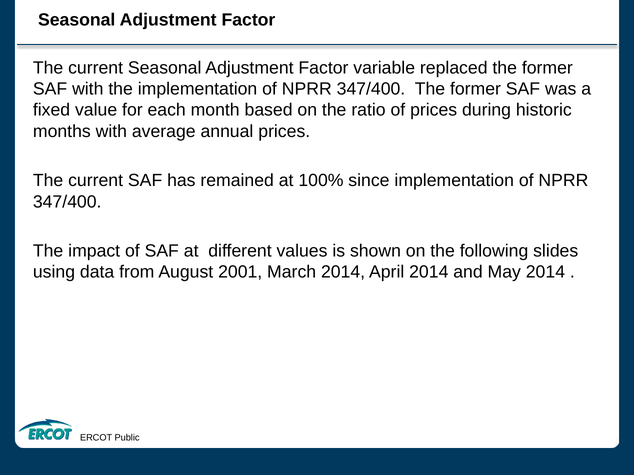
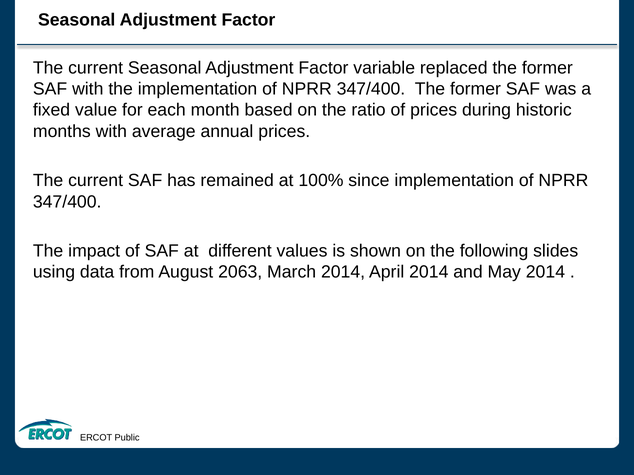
2001: 2001 -> 2063
